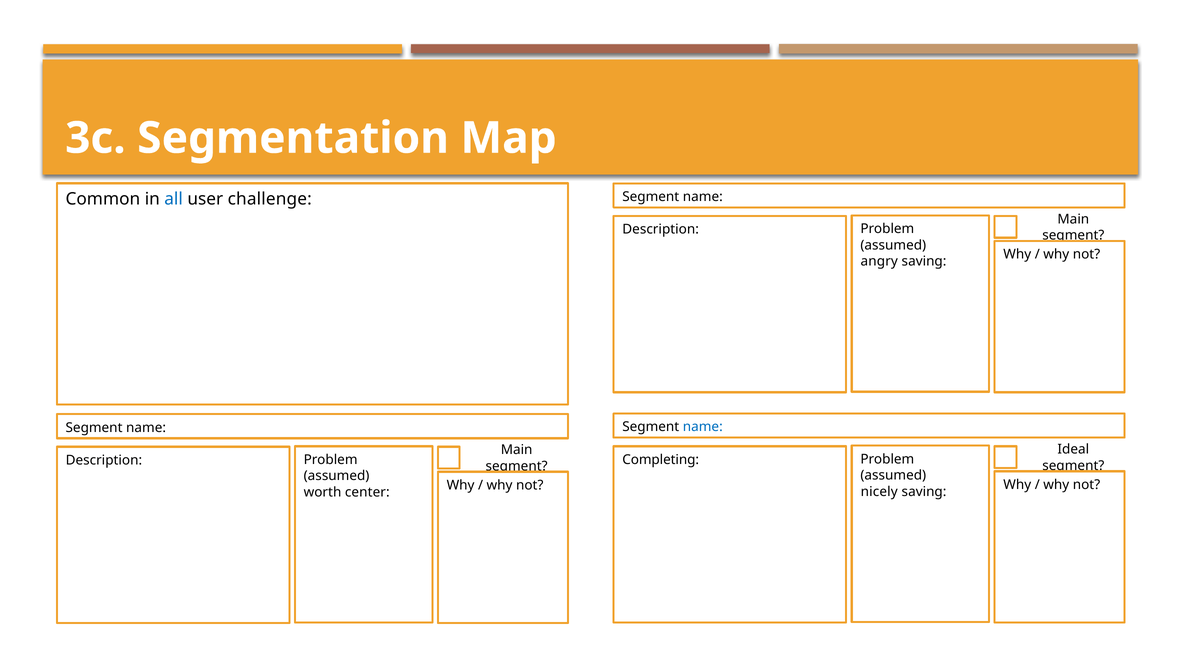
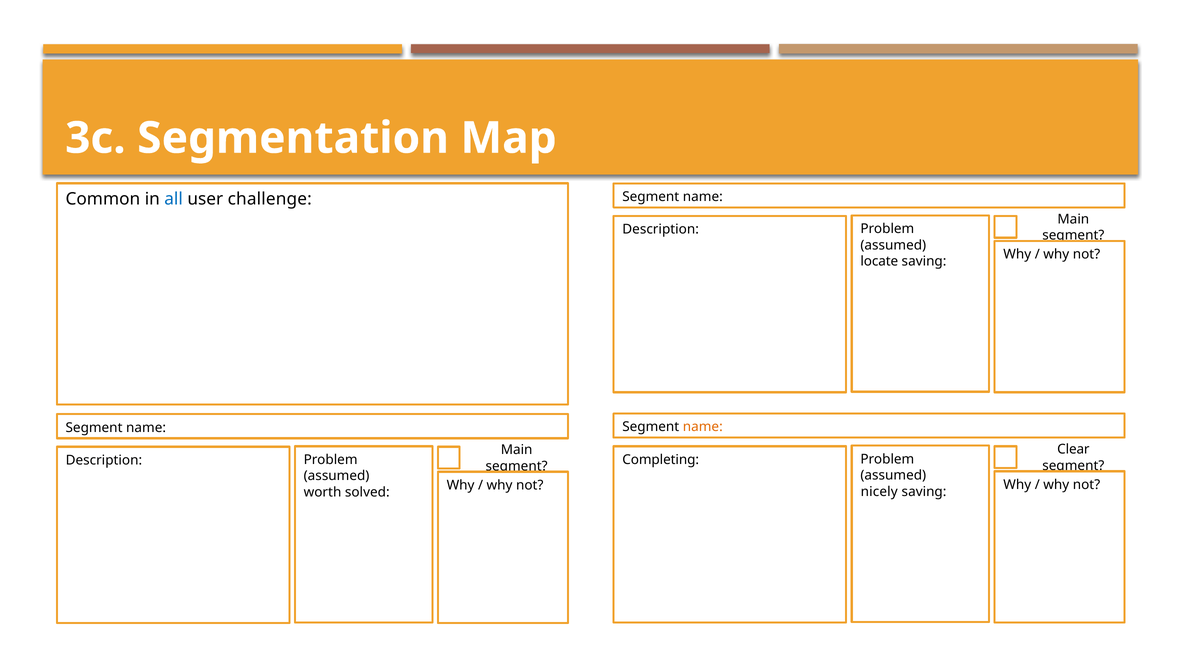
angry: angry -> locate
name at (703, 427) colour: blue -> orange
Ideal: Ideal -> Clear
center: center -> solved
